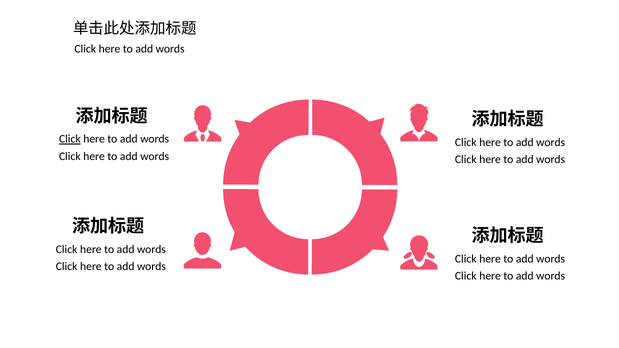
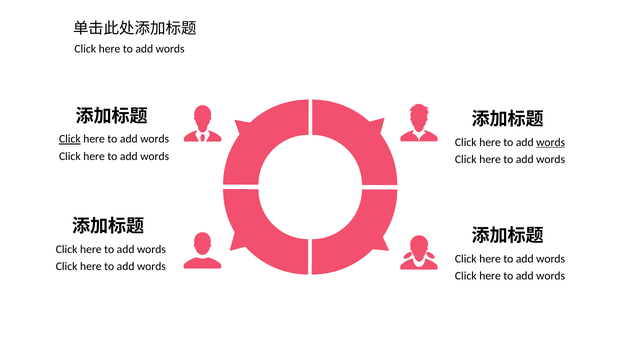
words at (551, 142) underline: none -> present
